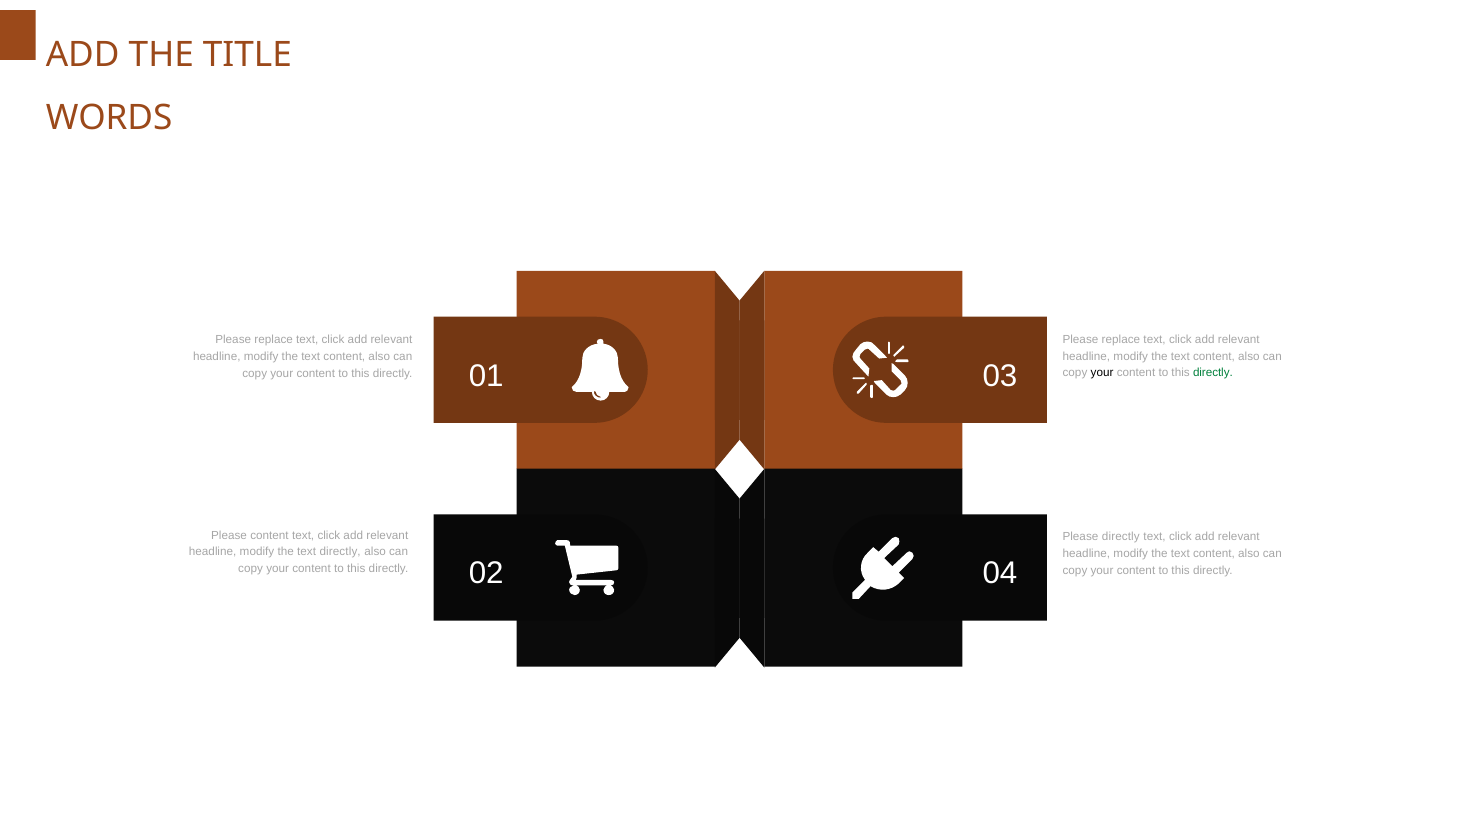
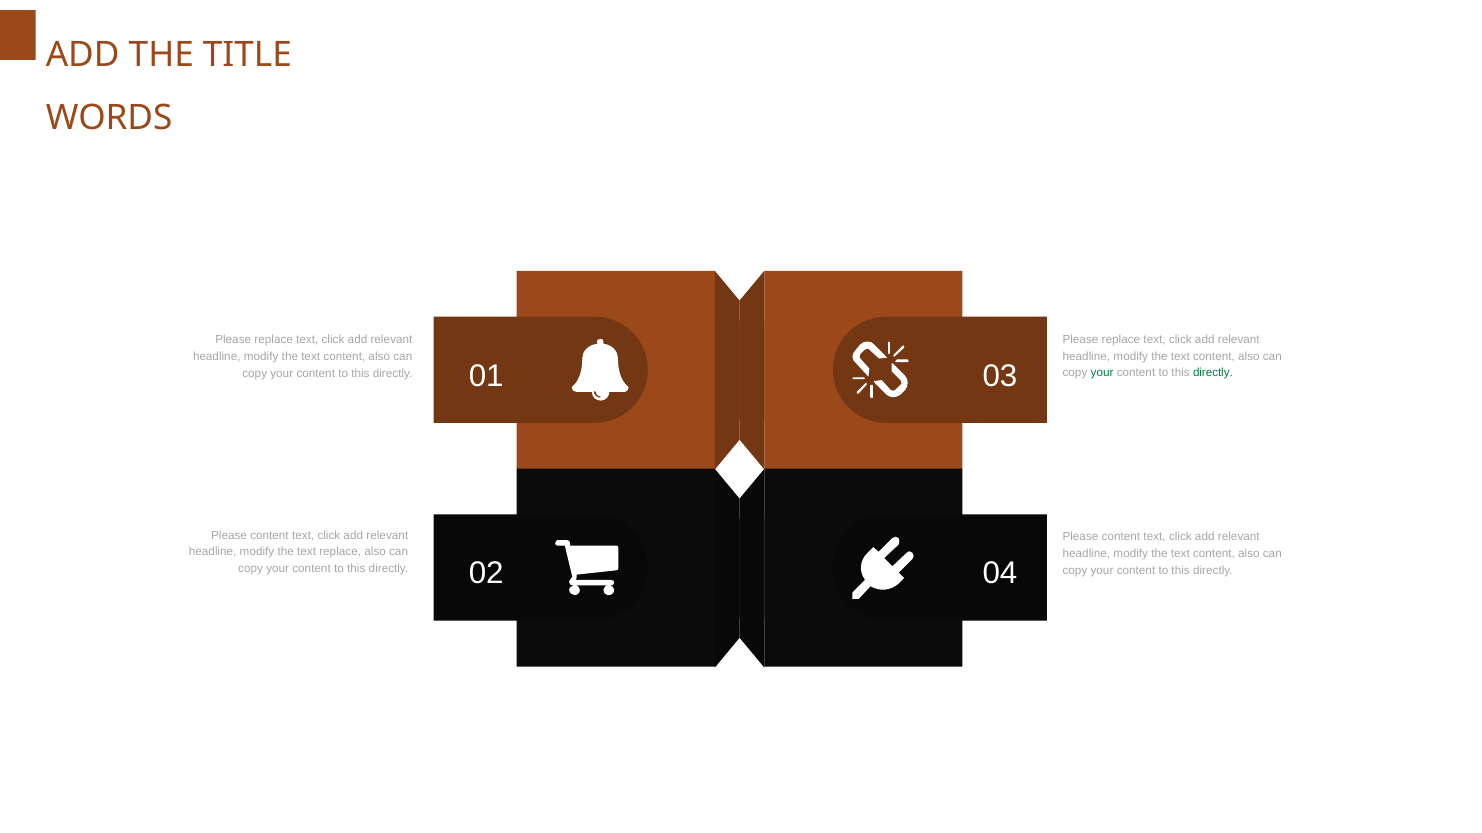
your at (1102, 373) colour: black -> green
directly at (1121, 537): directly -> content
text directly: directly -> replace
